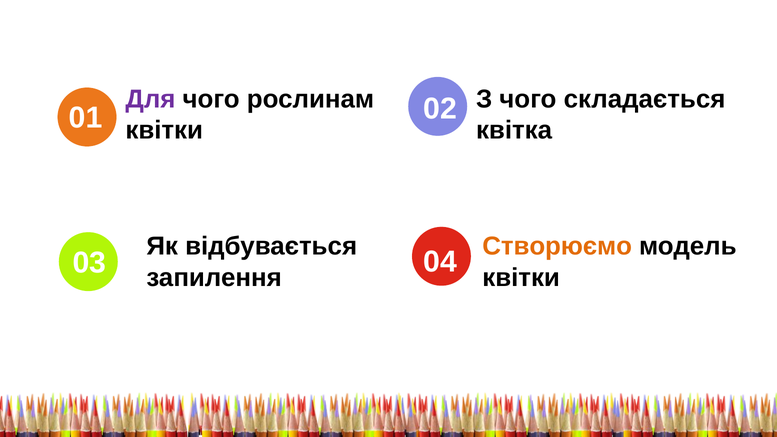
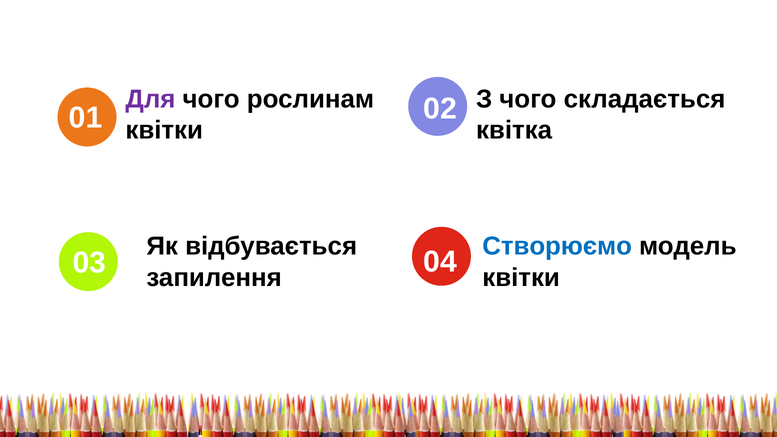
Створюємо colour: orange -> blue
